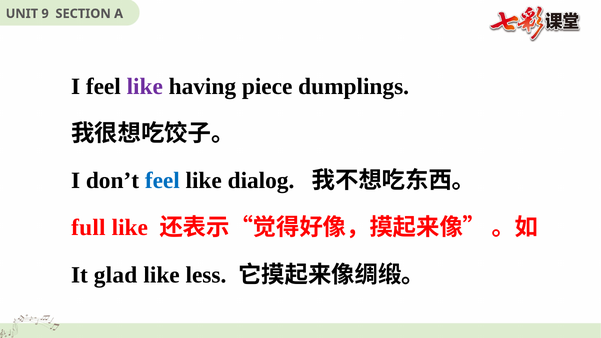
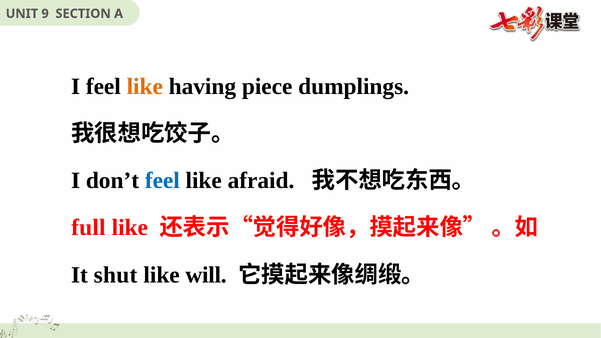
like at (145, 86) colour: purple -> orange
dialog: dialog -> afraid
glad: glad -> shut
less: less -> will
